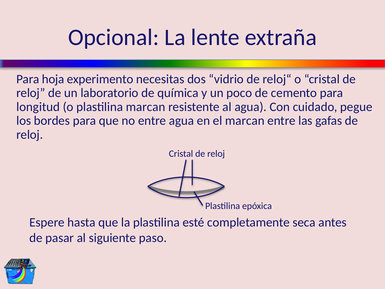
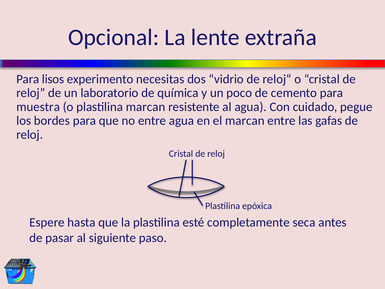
hoja: hoja -> lisos
longitud: longitud -> muestra
